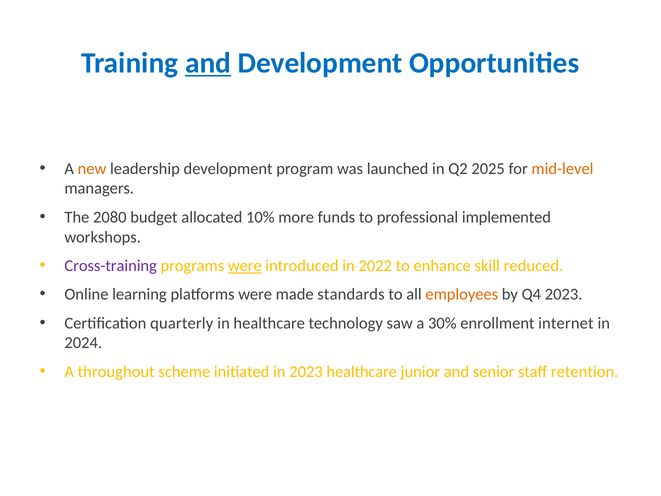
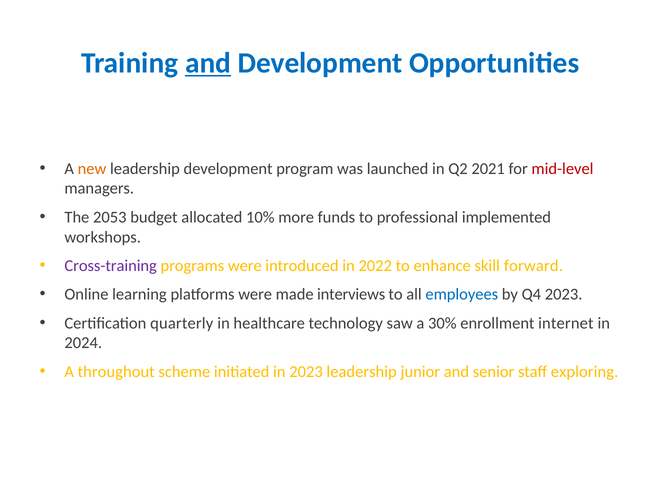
2025: 2025 -> 2021
mid-level colour: orange -> red
2080: 2080 -> 2053
were at (245, 266) underline: present -> none
reduced: reduced -> forward
standards: standards -> interviews
employees colour: orange -> blue
2023 healthcare: healthcare -> leadership
retention: retention -> exploring
